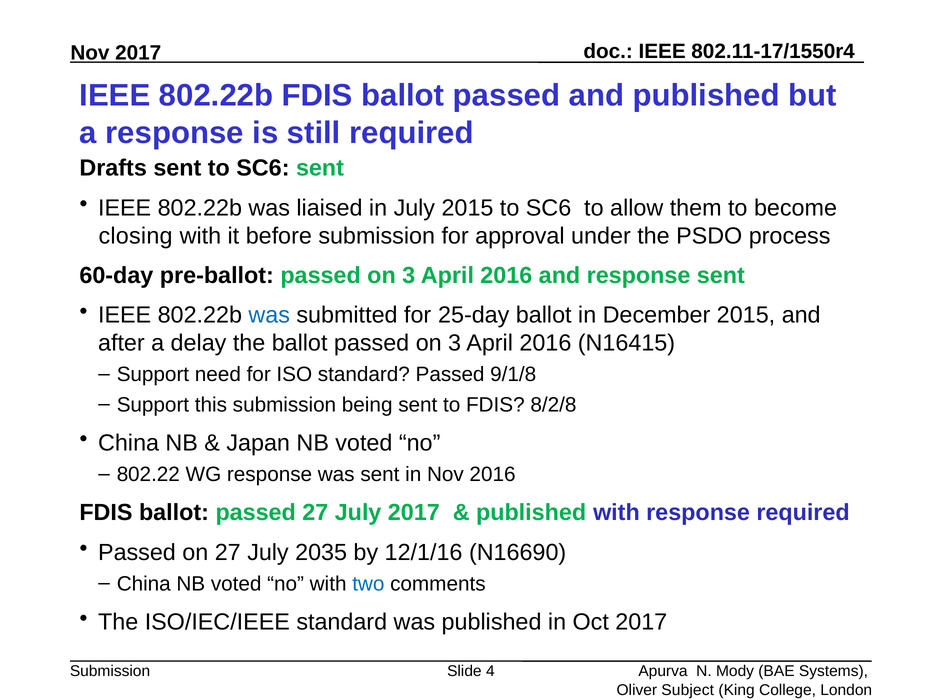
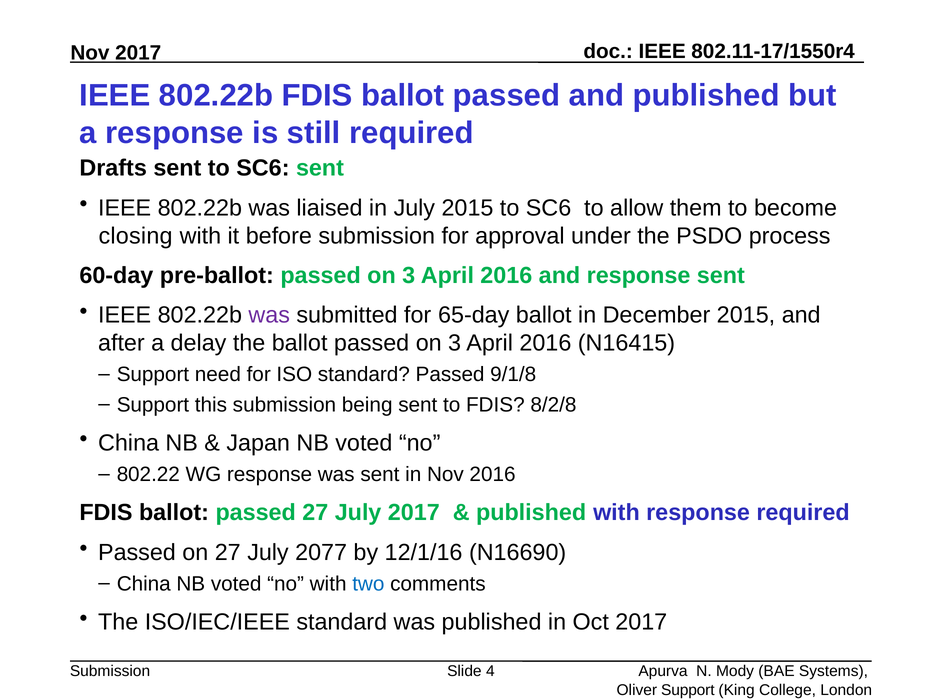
was at (269, 315) colour: blue -> purple
25-day: 25-day -> 65-day
2035: 2035 -> 2077
Oliver Subject: Subject -> Support
